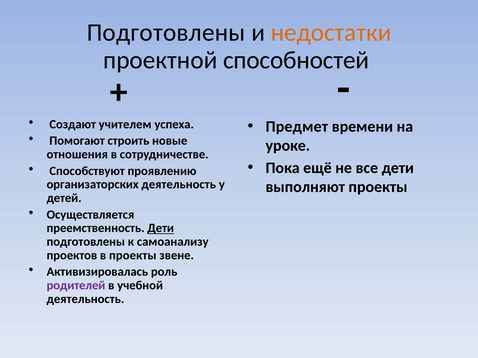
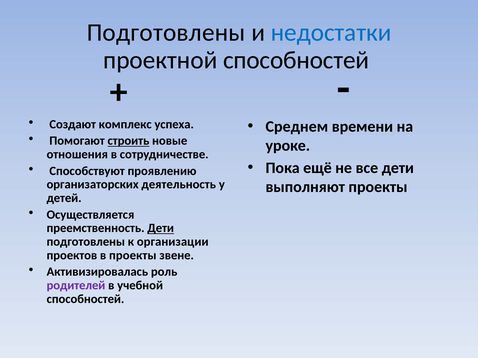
недостатки colour: orange -> blue
учителем: учителем -> комплекс
Предмет: Предмет -> Среднем
строить underline: none -> present
самоанализу: самоанализу -> организации
деятельность at (85, 299): деятельность -> способностей
